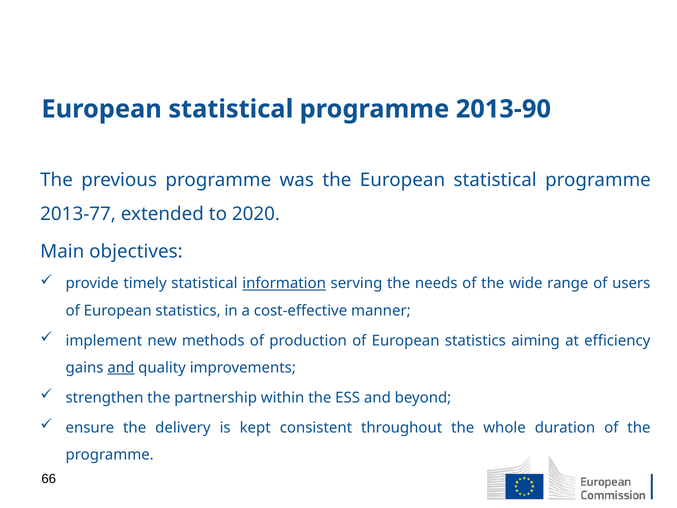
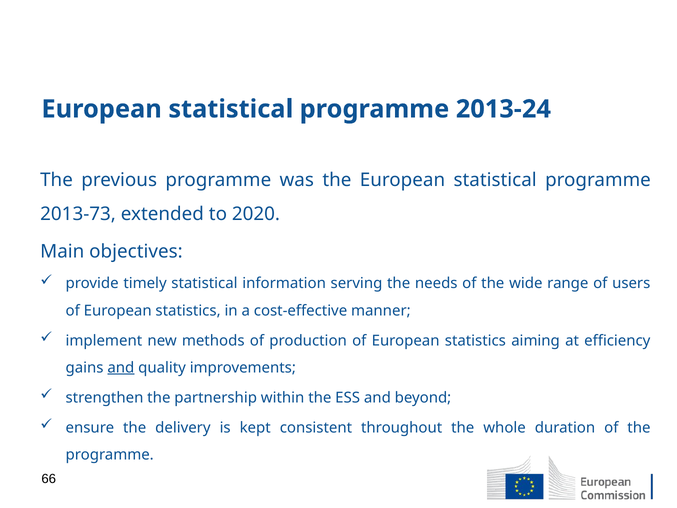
2013-90: 2013-90 -> 2013-24
2013-77: 2013-77 -> 2013-73
information underline: present -> none
